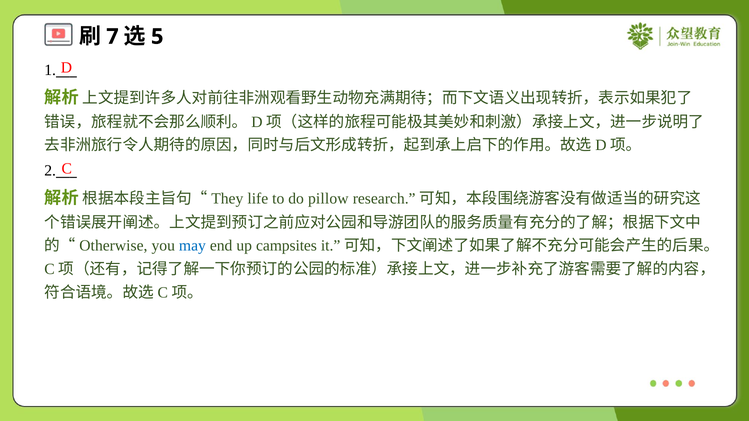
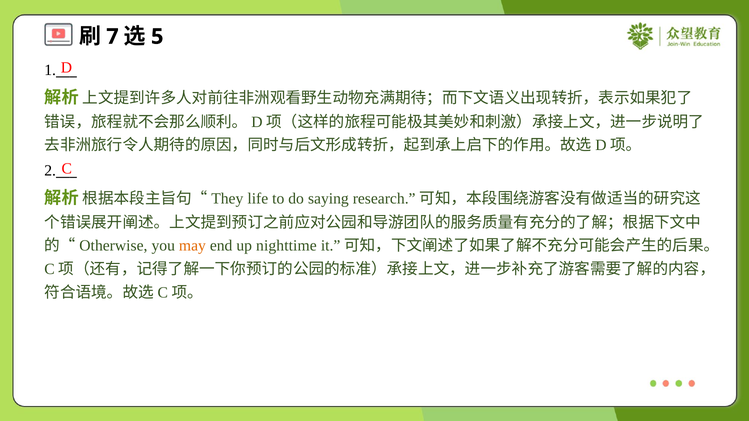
pillow: pillow -> saying
may colour: blue -> orange
campsites: campsites -> nighttime
